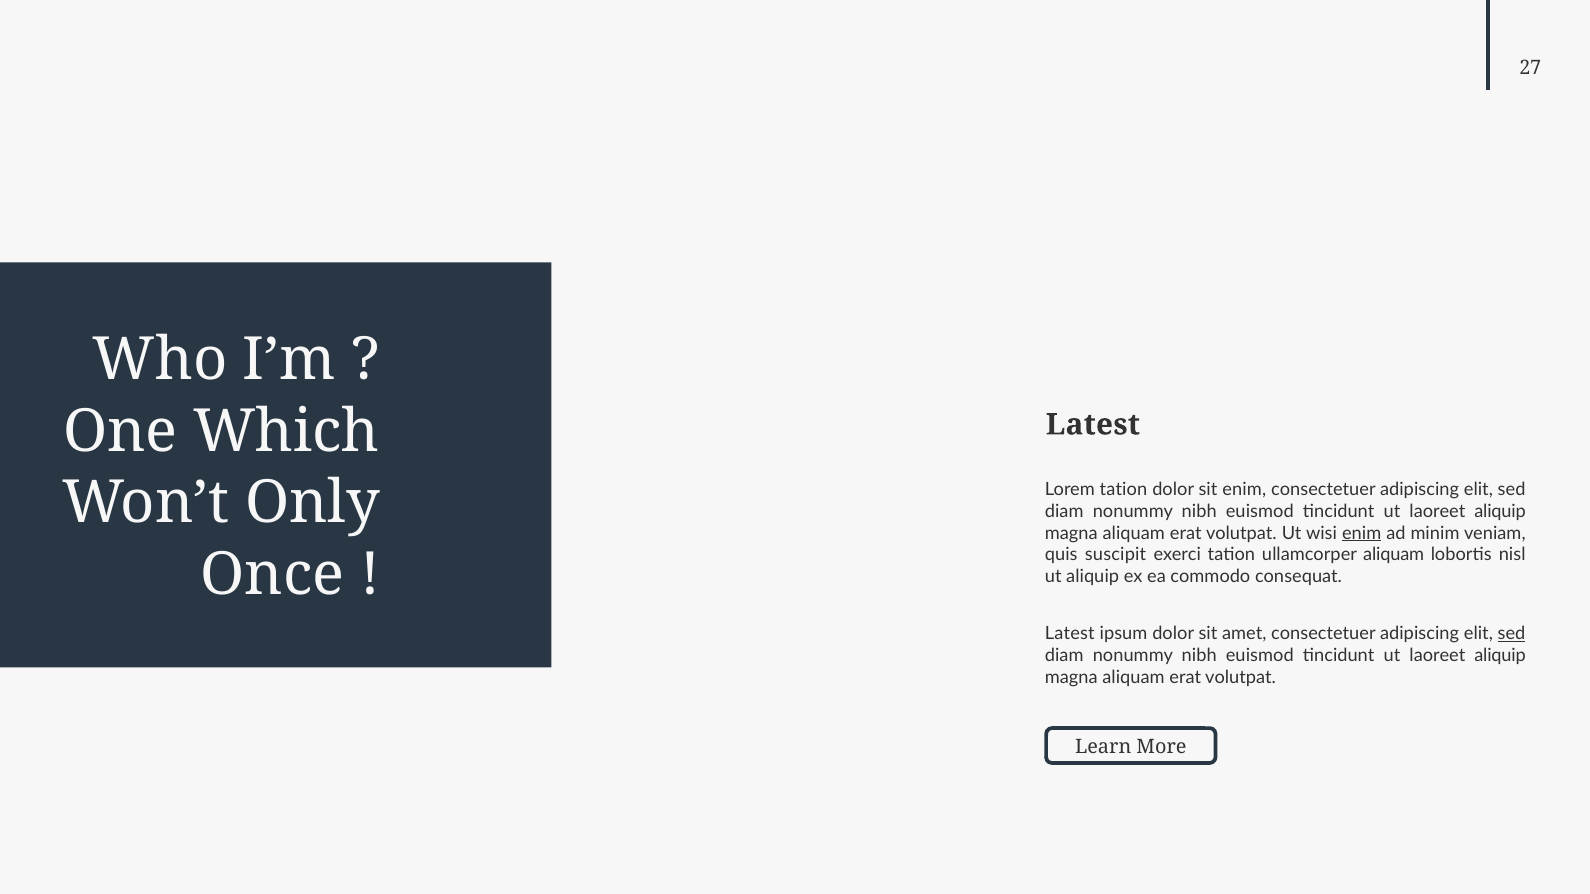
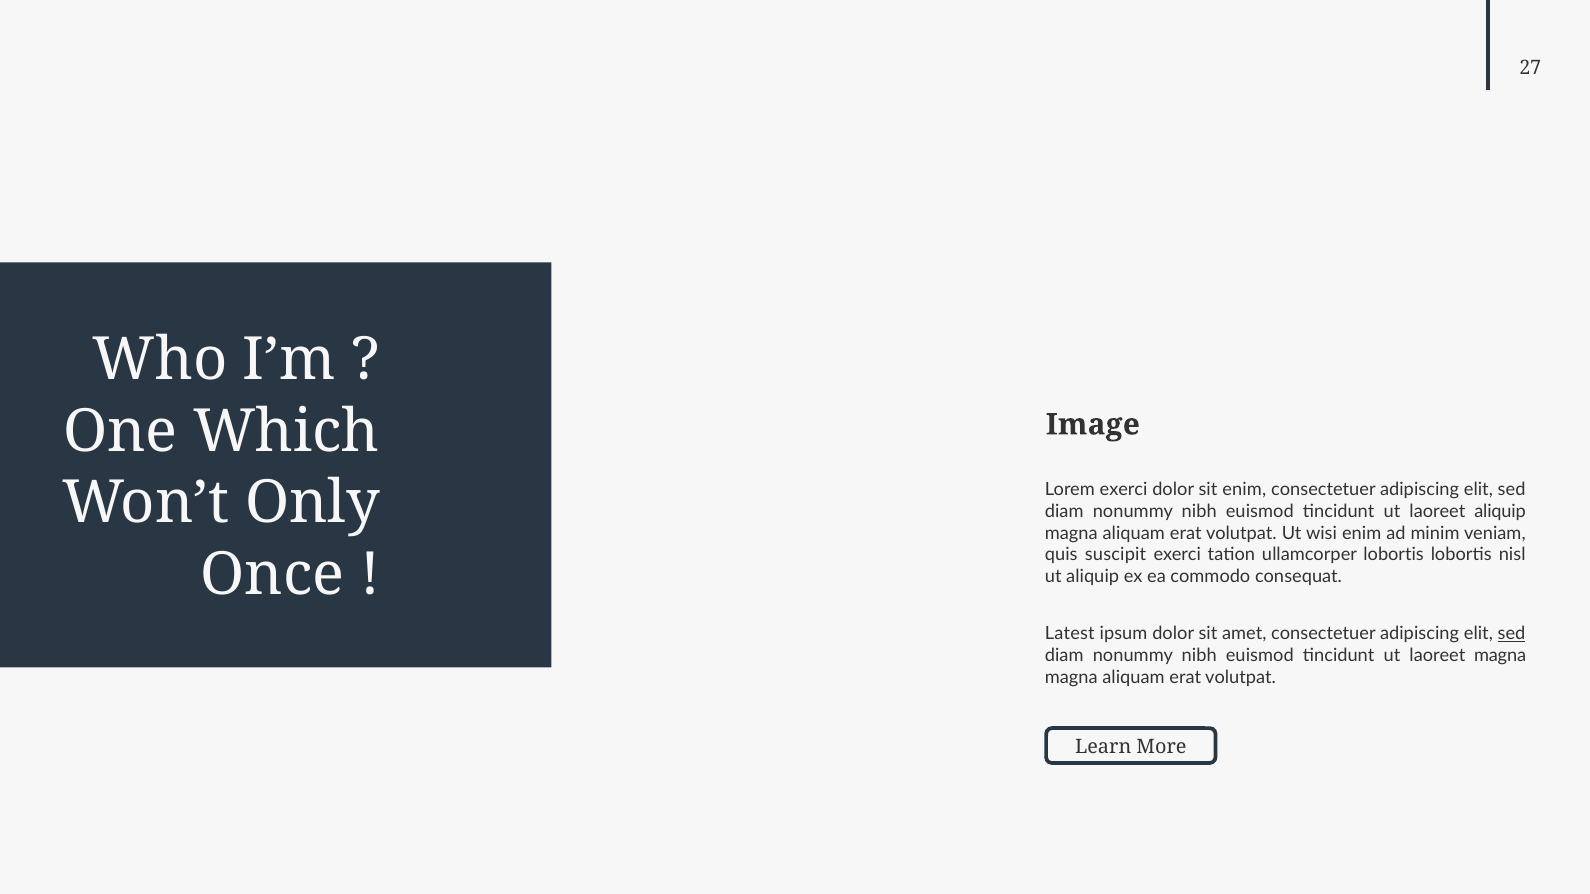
Latest at (1093, 425): Latest -> Image
Lorem tation: tation -> exerci
enim at (1362, 533) underline: present -> none
ullamcorper aliquam: aliquam -> lobortis
aliquip at (1500, 656): aliquip -> magna
